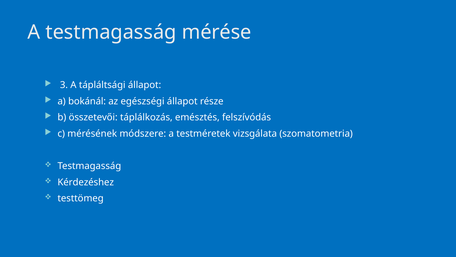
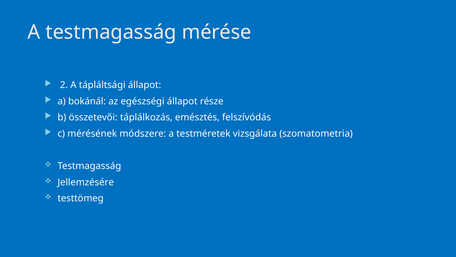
3: 3 -> 2
Kérdezéshez: Kérdezéshez -> Jellemzésére
